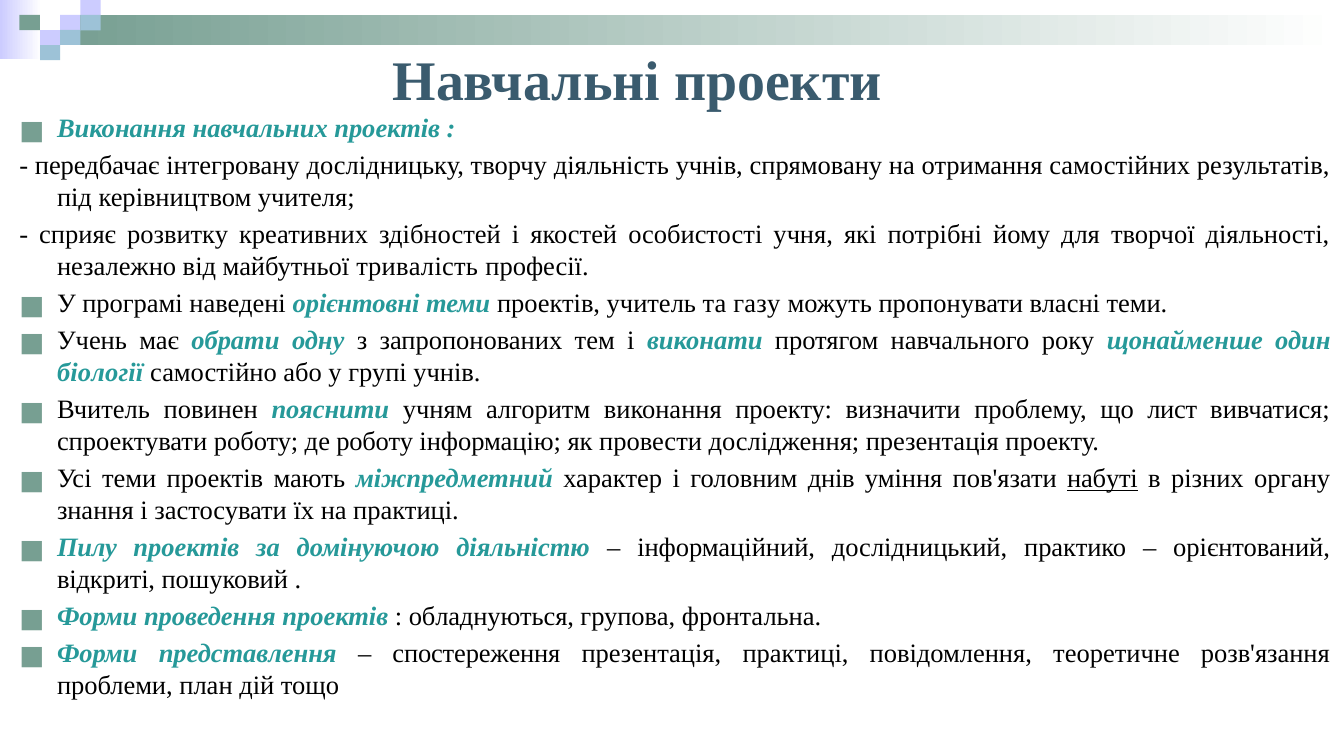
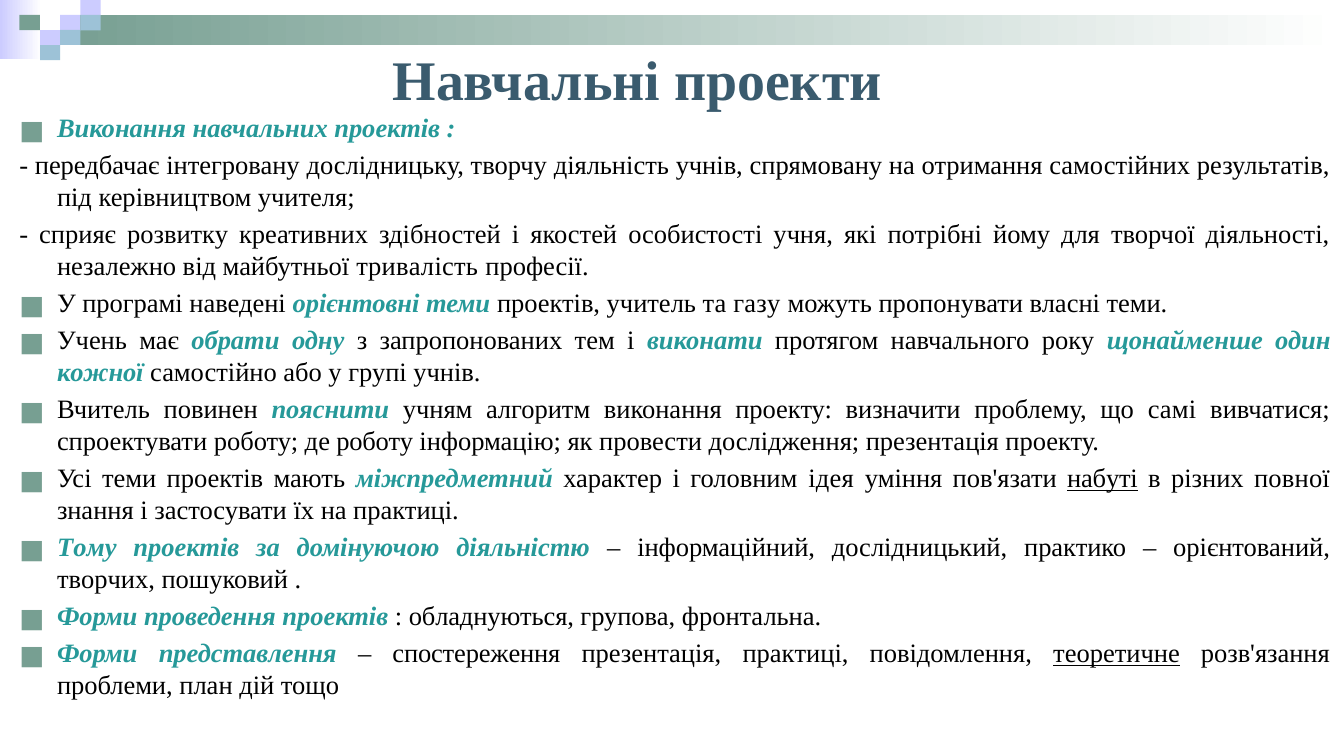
біології: біології -> кожної
лист: лист -> самі
днів: днів -> ідея
органу: органу -> повної
Пилу: Пилу -> Тому
відкриті: відкриті -> творчих
теоретичне underline: none -> present
